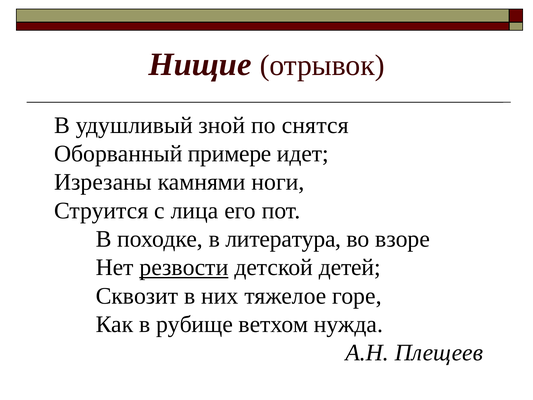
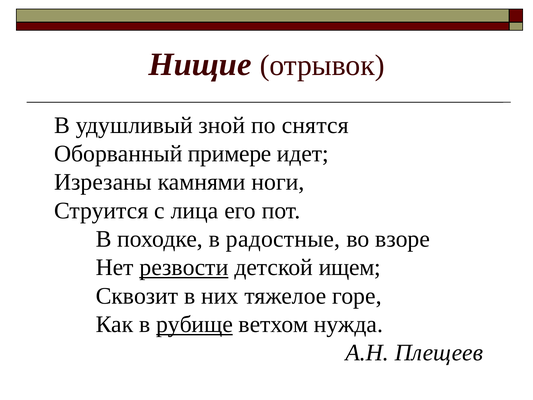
литература: литература -> радостные
детей: детей -> ищем
рубище underline: none -> present
